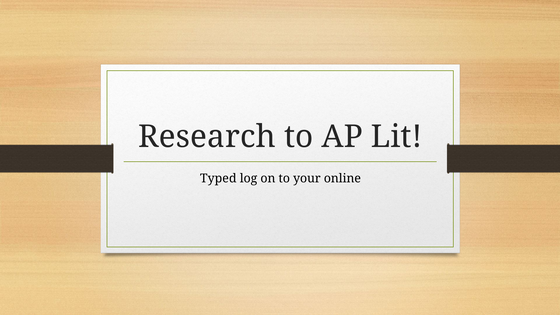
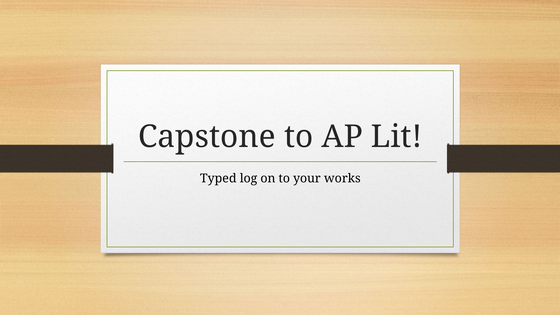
Research: Research -> Capstone
online: online -> works
